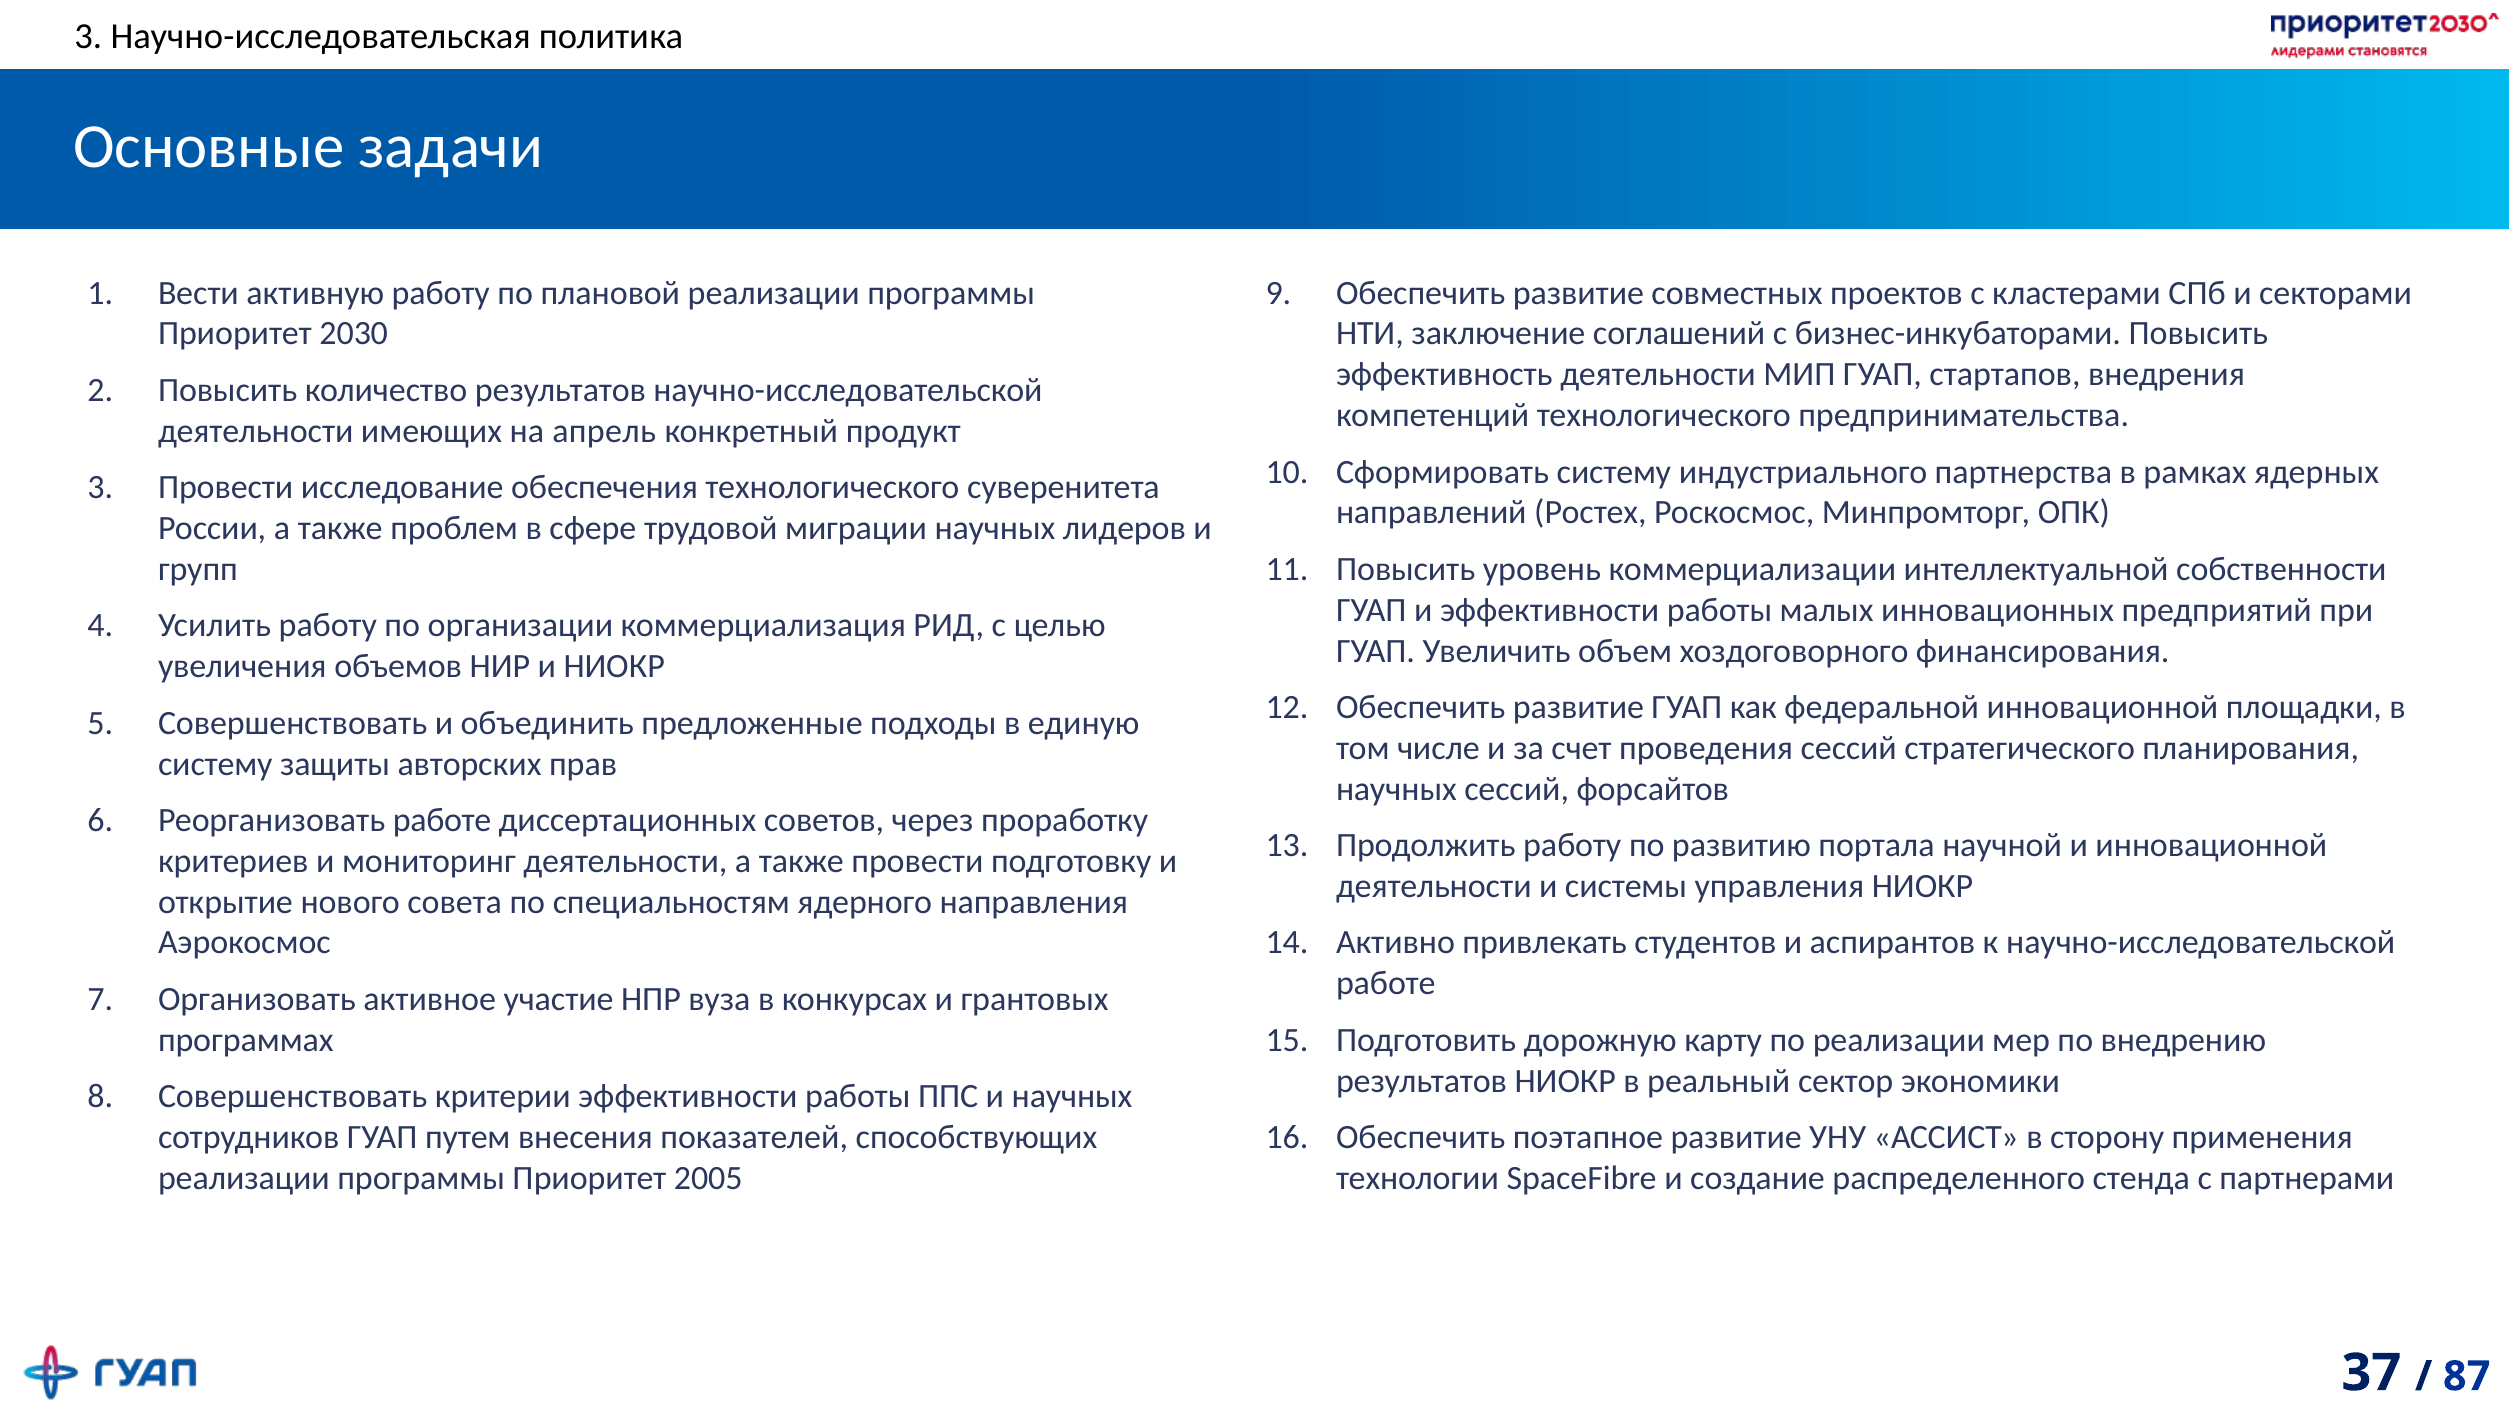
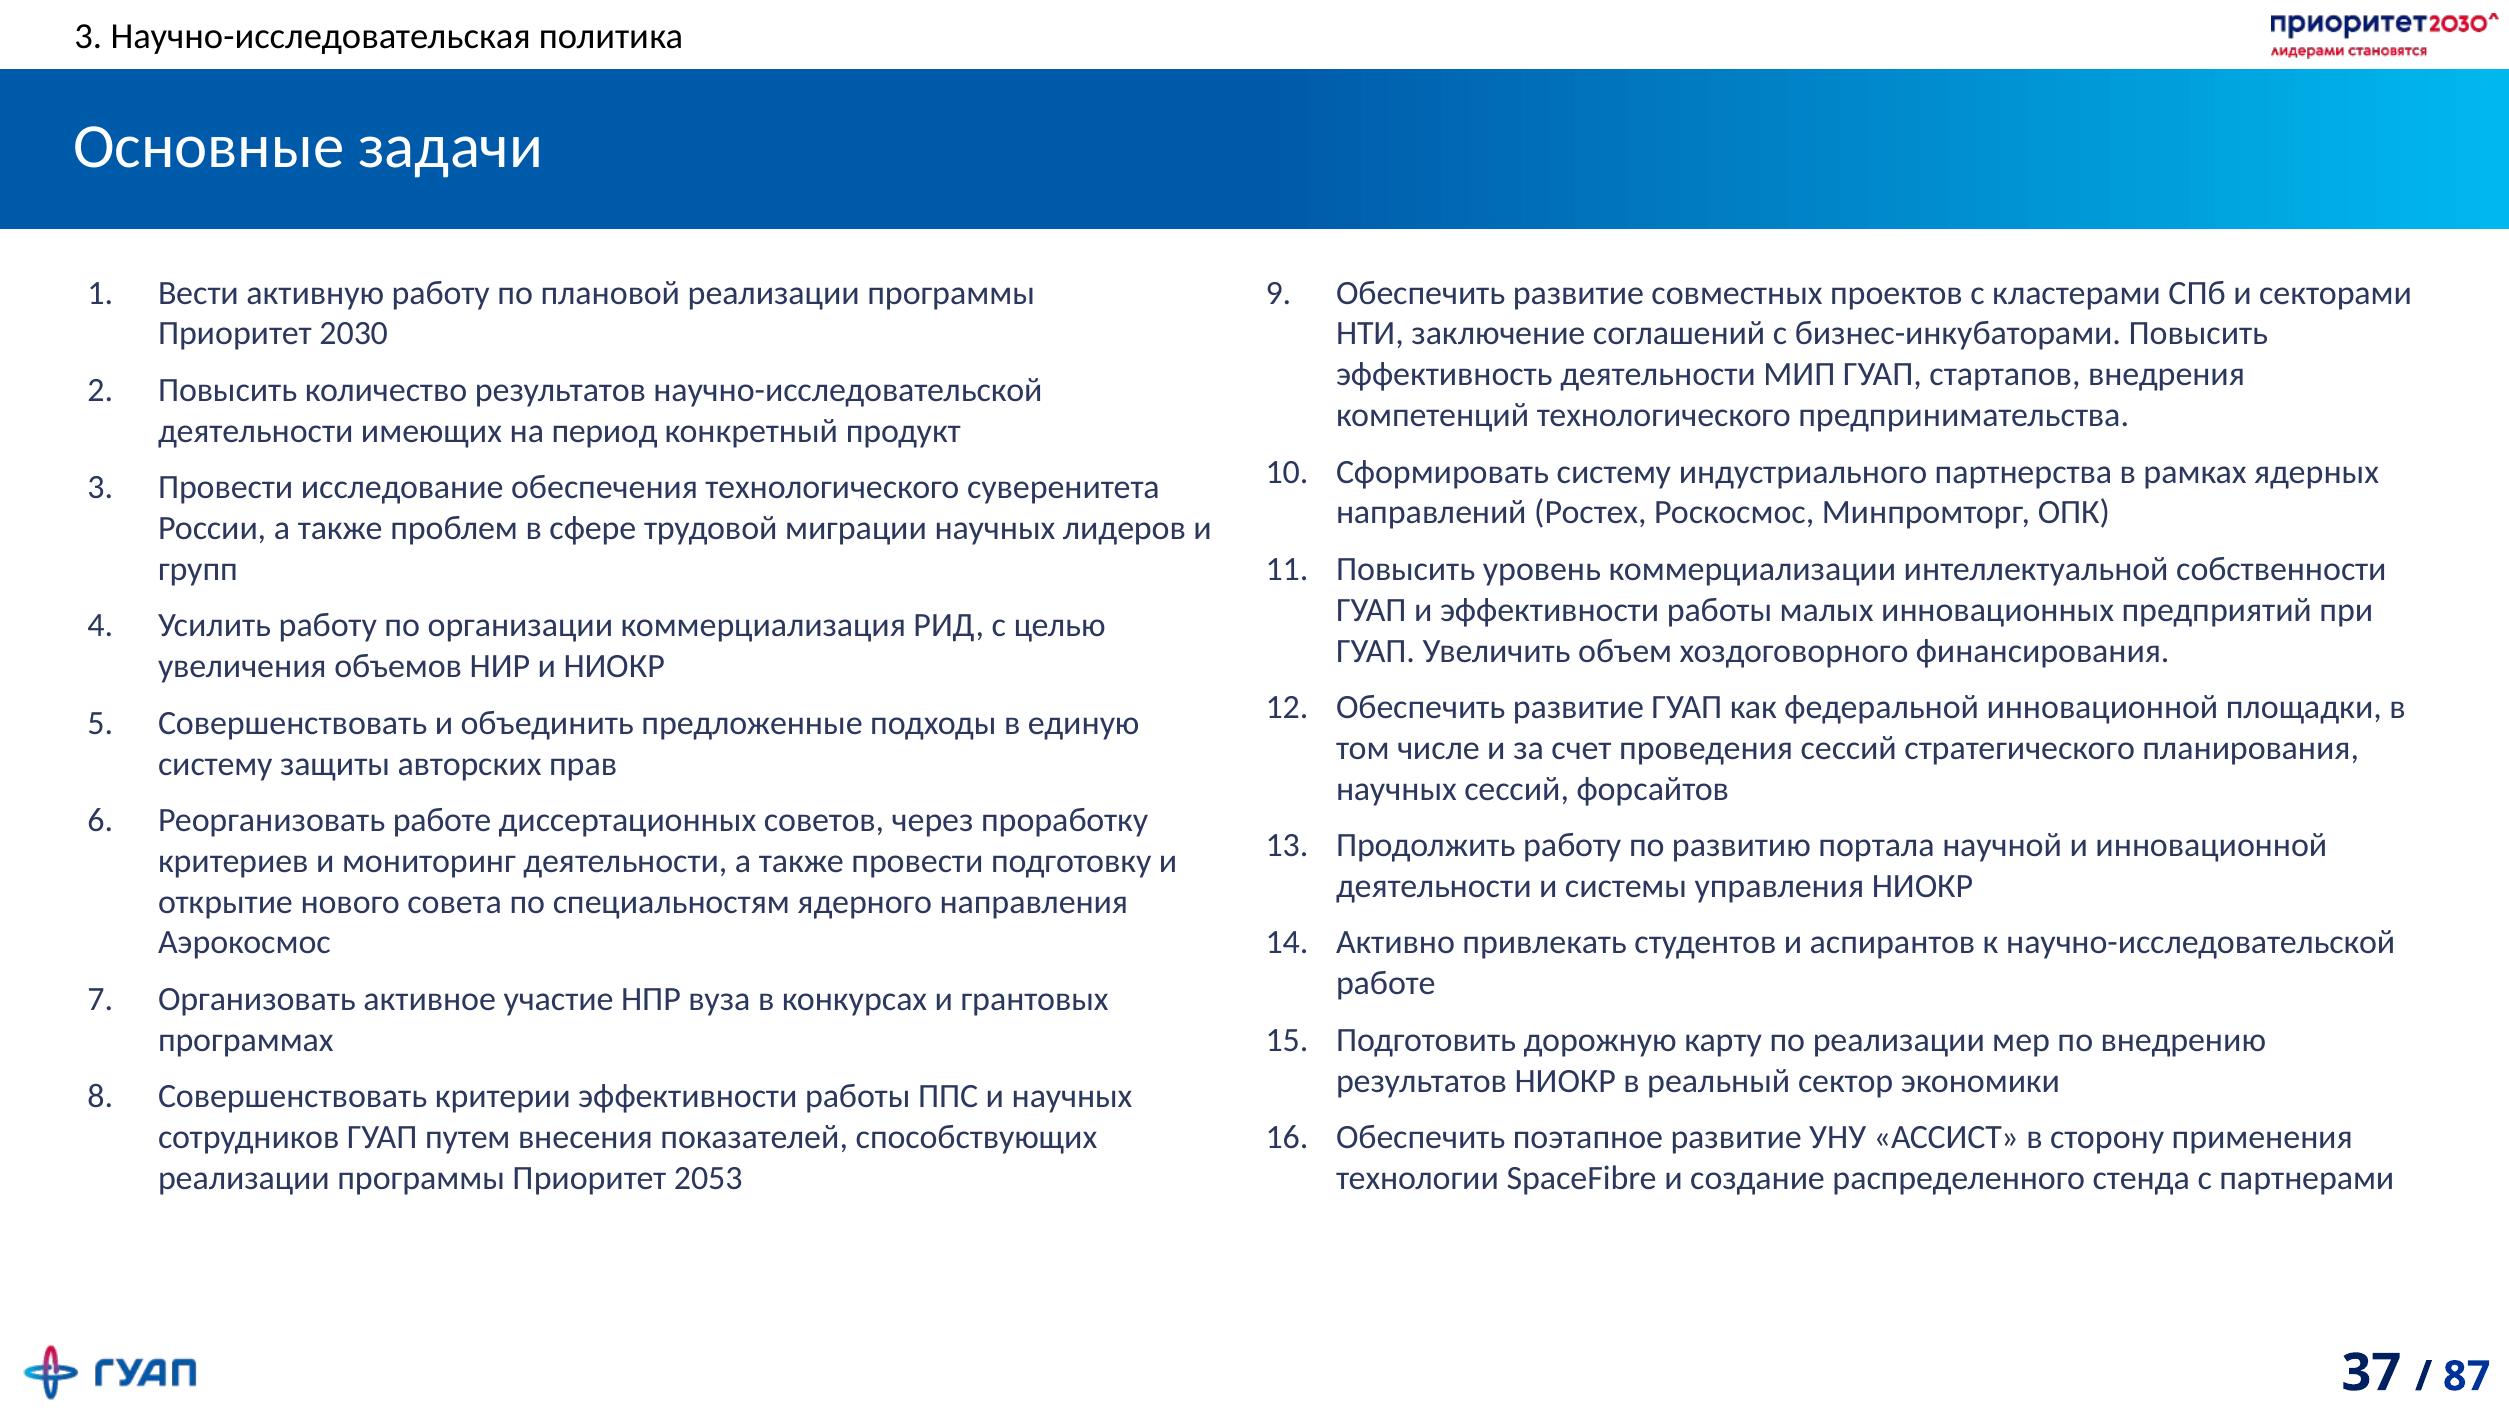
апрель: апрель -> период
2005: 2005 -> 2053
